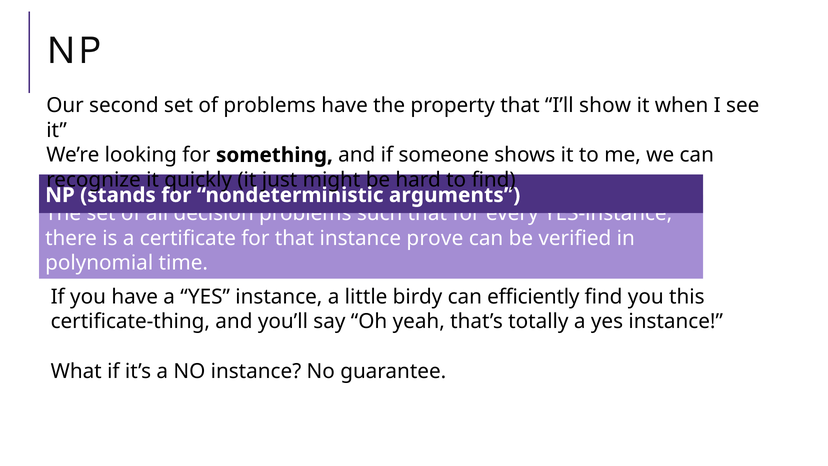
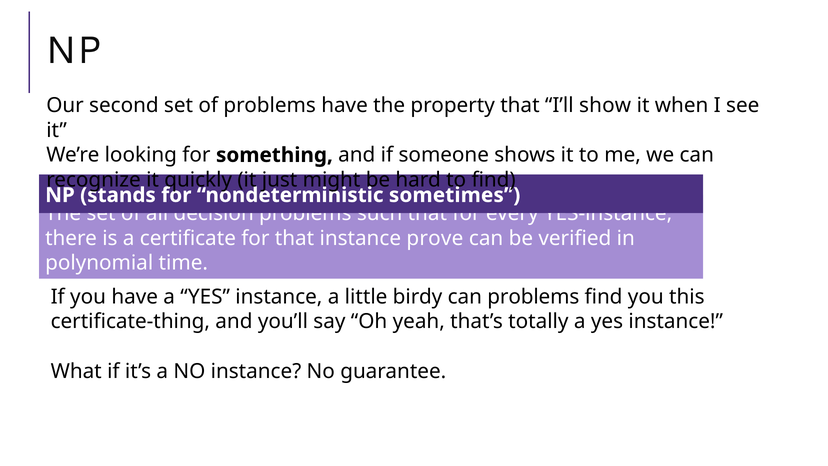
arguments: arguments -> sometimes
can efficiently: efficiently -> problems
